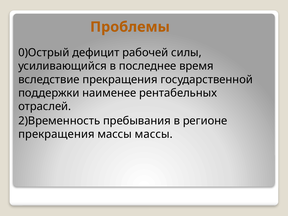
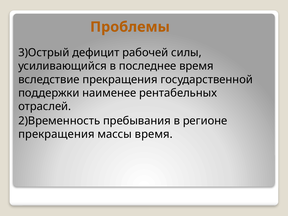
0)Острый: 0)Острый -> 3)Острый
массы массы: массы -> время
